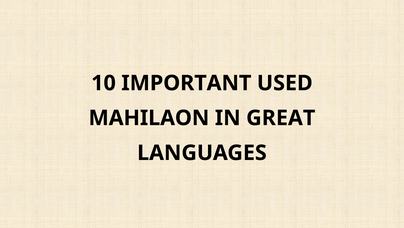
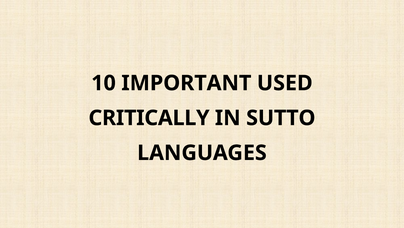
MAHILAON: MAHILAON -> CRITICALLY
GREAT: GREAT -> SUTTO
